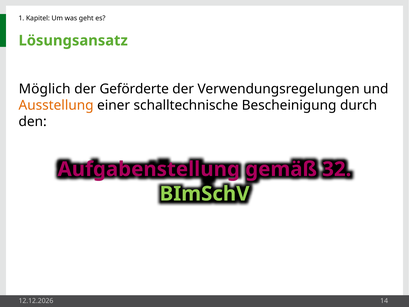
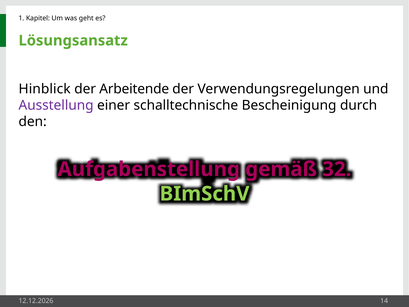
Möglich: Möglich -> Hinblick
Geförderte: Geförderte -> Arbeitende
Ausstellung colour: orange -> purple
